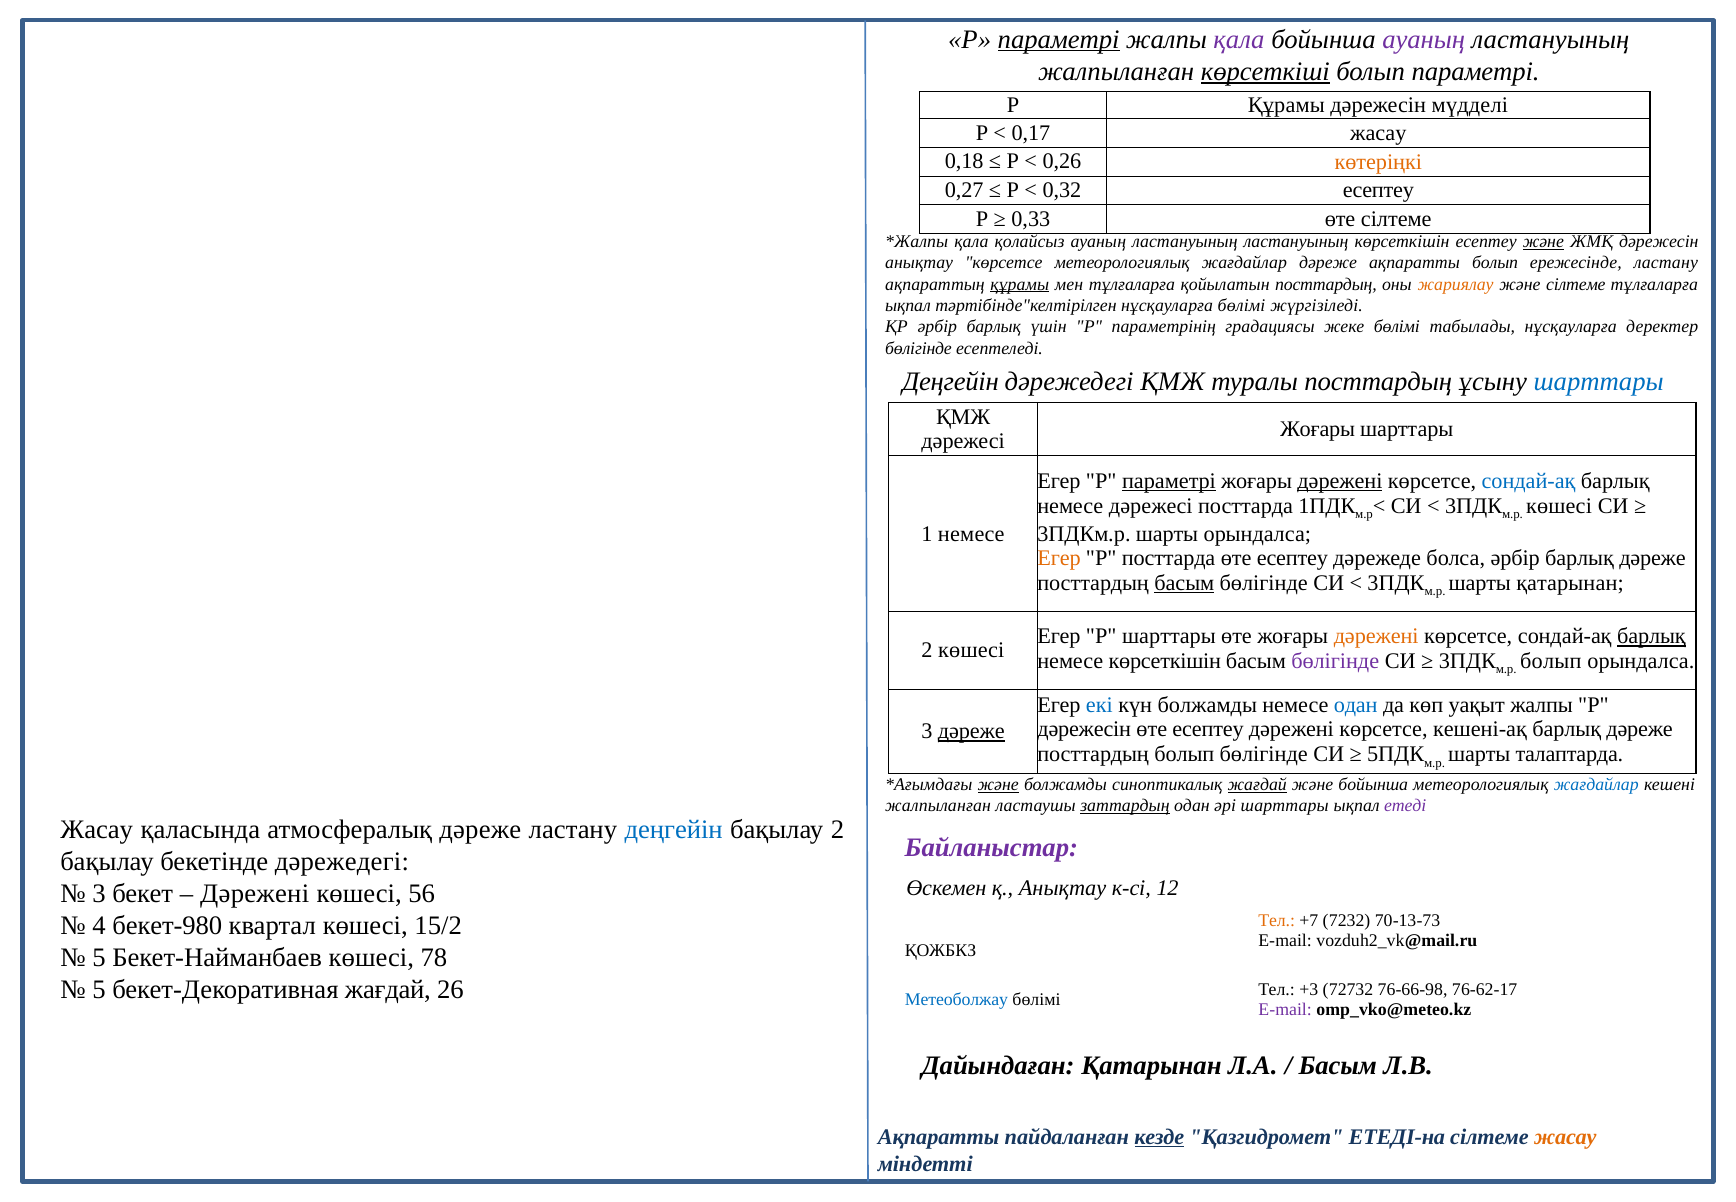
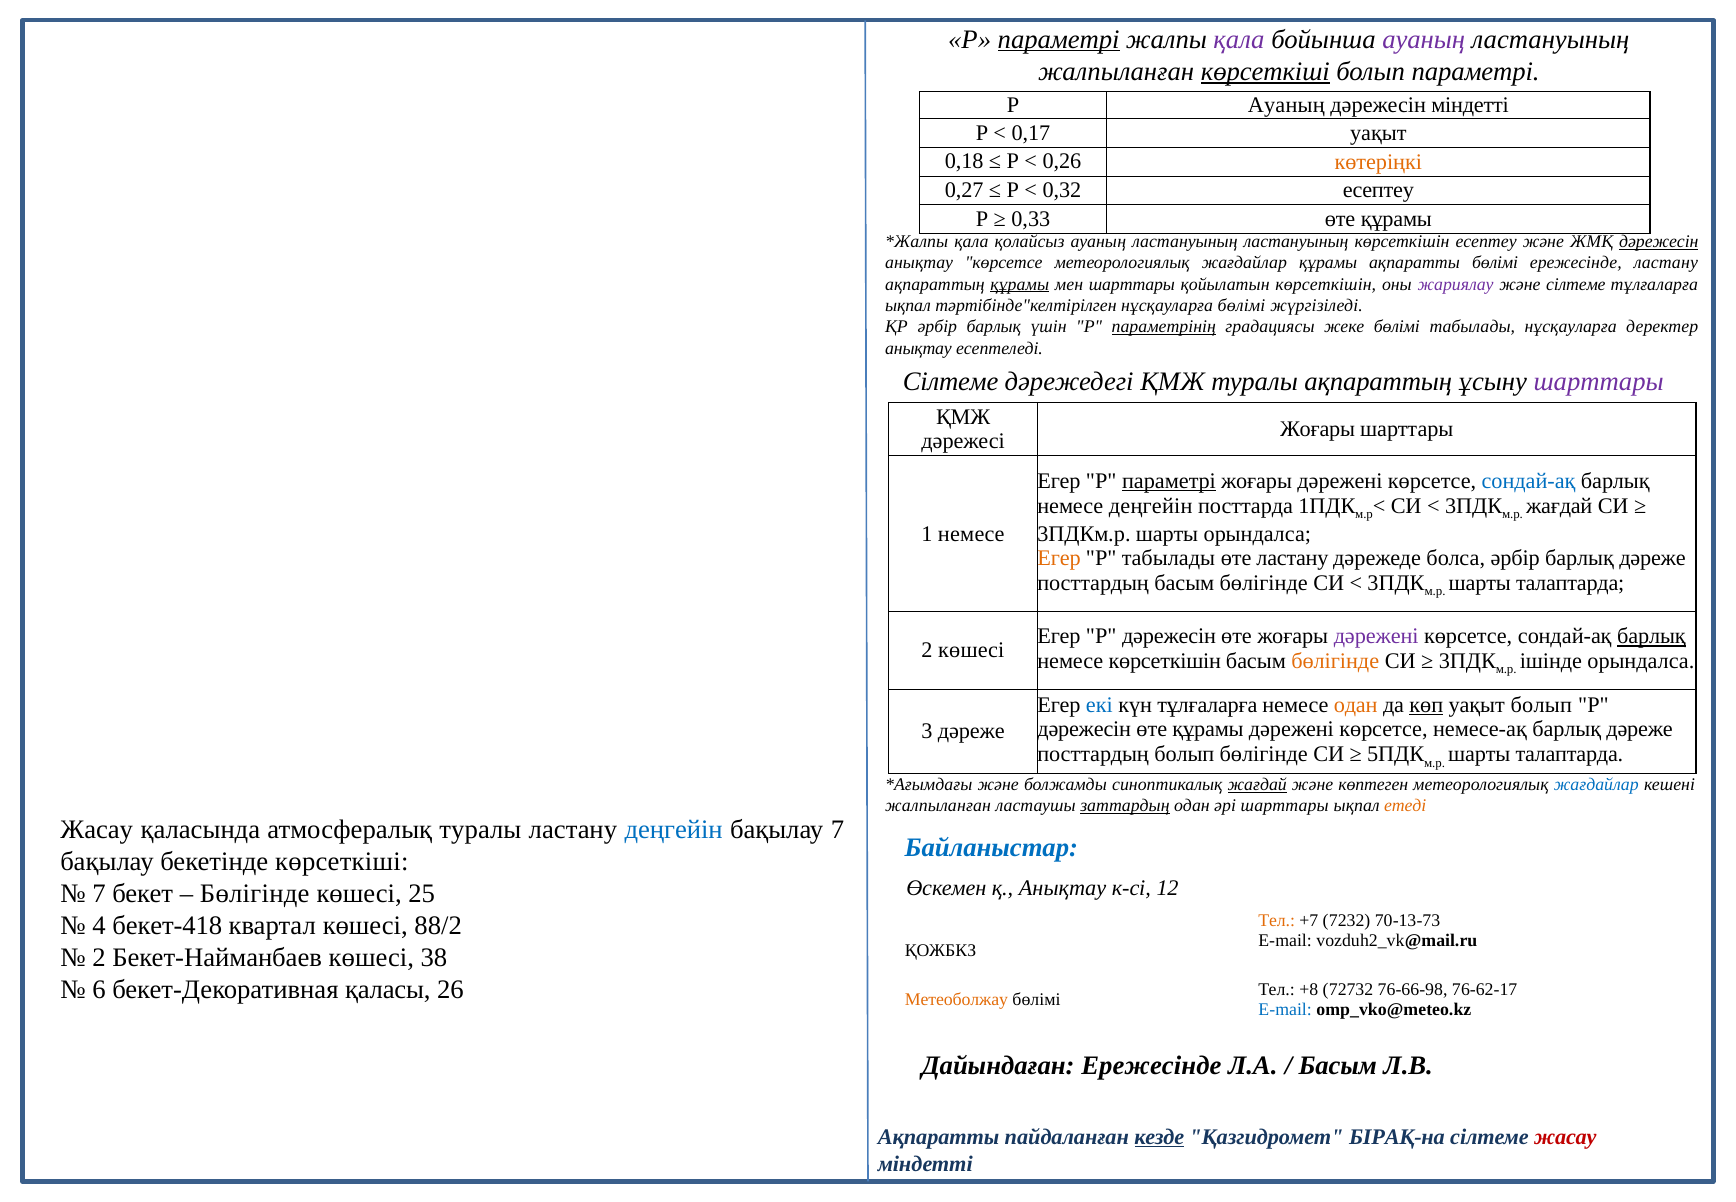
Р Құрамы: Құрамы -> Ауаның
дәрежесін мүдделі: мүдделі -> міндетті
0,17 жасау: жасау -> уақыт
0,33 өте сілтеме: сілтеме -> құрамы
және at (1543, 242) underline: present -> none
дәрежесін at (1659, 242) underline: none -> present
жағдайлар дәреже: дәреже -> құрамы
ақпаратты болып: болып -> бөлімі
мен тұлғаларға: тұлғаларға -> шарттары
қойылатын посттардың: посттардың -> көрсеткішін
жариялау colour: orange -> purple
параметрінің underline: none -> present
бөлігінде at (919, 348): бөлігінде -> анықтау
Деңгейін at (951, 382): Деңгейін -> Сілтеме
туралы посттардың: посттардың -> ақпараттың
шарттары at (1599, 382) colour: blue -> purple
дәрежені at (1340, 481) underline: present -> none
немесе дәрежесі: дәрежесі -> деңгейін
көшесі at (1559, 506): көшесі -> жағдай
P посттарда: посттарда -> табылады
есептеу at (1292, 558): есептеу -> ластану
басым at (1184, 583) underline: present -> none
қатарынан at (1570, 583): қатарынан -> талаптарда
Егер Р шарттары: шарттары -> дәрежесін
дәрежені at (1376, 636) colour: orange -> purple
бөлігінде at (1335, 661) colour: purple -> orange
болып at (1551, 661): болып -> ішінде
күн болжамды: болжамды -> тұлғаларға
одан at (1356, 705) colour: blue -> orange
көп underline: none -> present
уақыт жалпы: жалпы -> болып
есептеу at (1208, 730): есептеу -> құрамы
кешені-ақ: кешені-ақ -> немесе-ақ
дәреже at (971, 731) underline: present -> none
және at (998, 785) underline: present -> none
және бойынша: бойынша -> көптеген
етеді colour: purple -> orange
атмосфералық дәреже: дәреже -> туралы
бақылау 2: 2 -> 7
Байланыстар colour: purple -> blue
бекетінде дәрежедегі: дәрежедегі -> көрсеткіші
3 at (99, 894): 3 -> 7
Дәрежені at (255, 894): Дәрежені -> Бөлігінде
56: 56 -> 25
бекет-980: бекет-980 -> бекет-418
15/2: 15/2 -> 88/2
5 at (99, 958): 5 -> 2
78: 78 -> 38
5 at (99, 990): 5 -> 6
бекет-Декоративная жағдай: жағдай -> қаласы
+3: +3 -> +8
Метеоболжау colour: blue -> orange
E-mail at (1285, 1010) colour: purple -> blue
Дайындаған Қатарынан: Қатарынан -> Ережесінде
ЕТЕДІ-на: ЕТЕДІ-на -> БІРАҚ-на
жасау at (1565, 1137) colour: orange -> red
